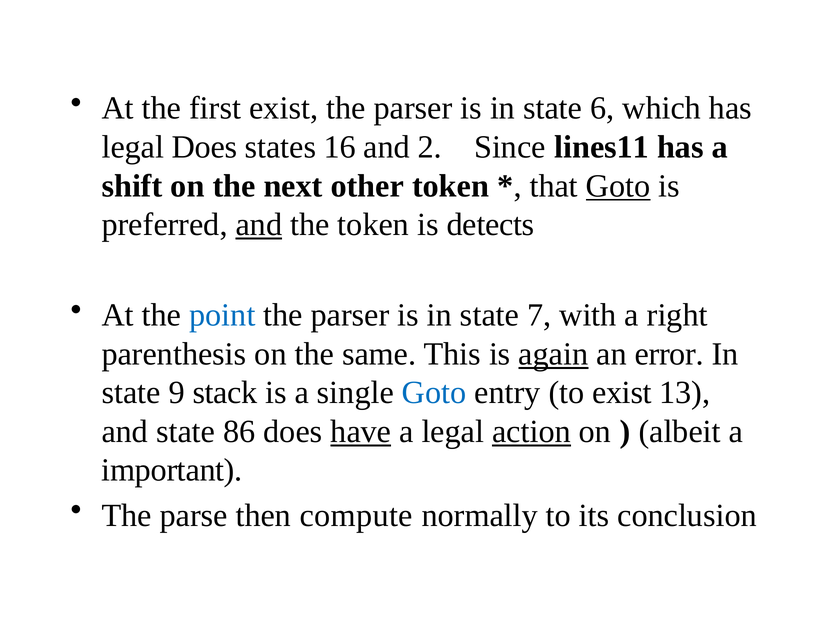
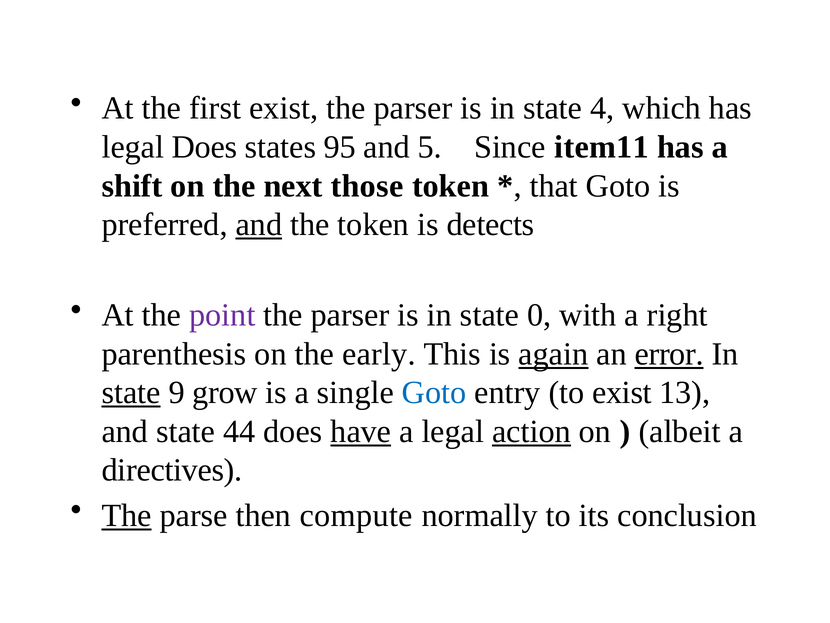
6: 6 -> 4
16: 16 -> 95
2: 2 -> 5
lines11: lines11 -> item11
other: other -> those
Goto at (618, 186) underline: present -> none
point colour: blue -> purple
7: 7 -> 0
same: same -> early
error underline: none -> present
state at (131, 392) underline: none -> present
stack: stack -> grow
86: 86 -> 44
important: important -> directives
The at (127, 515) underline: none -> present
